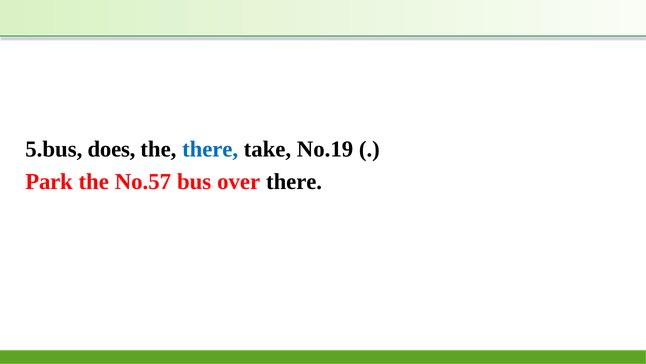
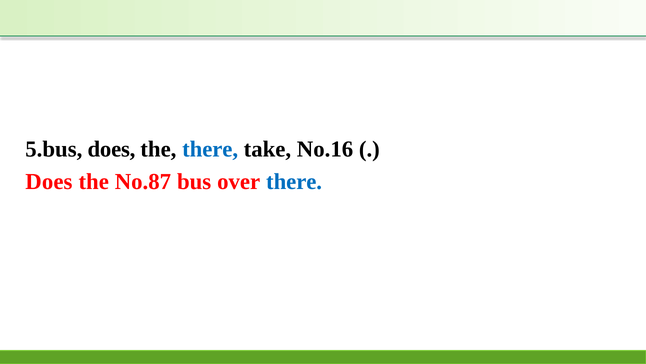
No.19: No.19 -> No.16
Park at (49, 182): Park -> Does
No.57: No.57 -> No.87
there at (294, 182) colour: black -> blue
